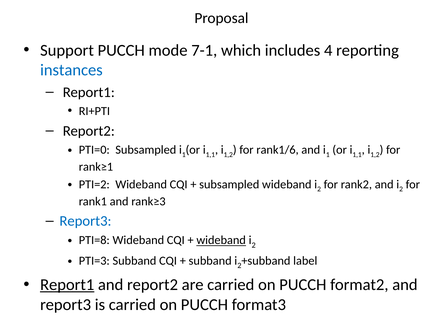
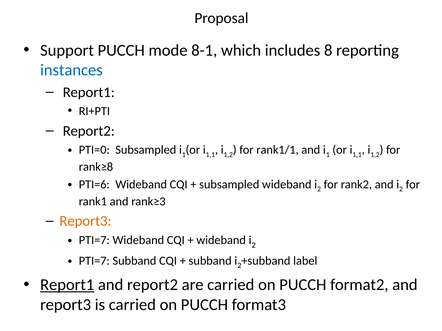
7-1: 7-1 -> 8-1
4: 4 -> 8
rank1/6: rank1/6 -> rank1/1
rank≥1: rank≥1 -> rank≥8
PTI=2: PTI=2 -> PTI=6
Report3 at (85, 221) colour: blue -> orange
PTI=8 at (94, 241): PTI=8 -> PTI=7
wideband at (221, 241) underline: present -> none
PTI=3 at (94, 261): PTI=3 -> PTI=7
